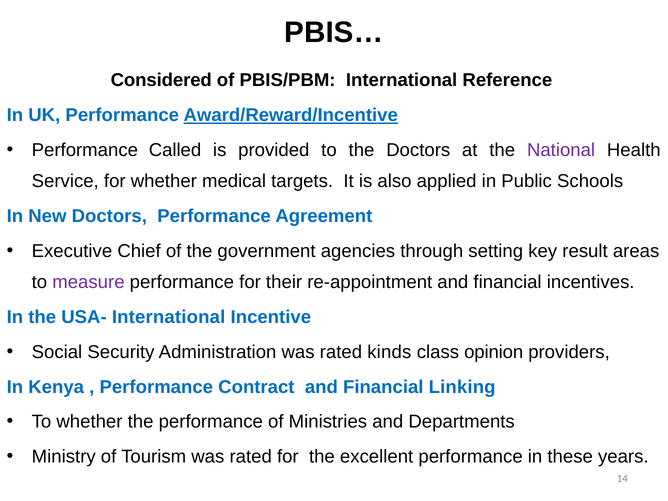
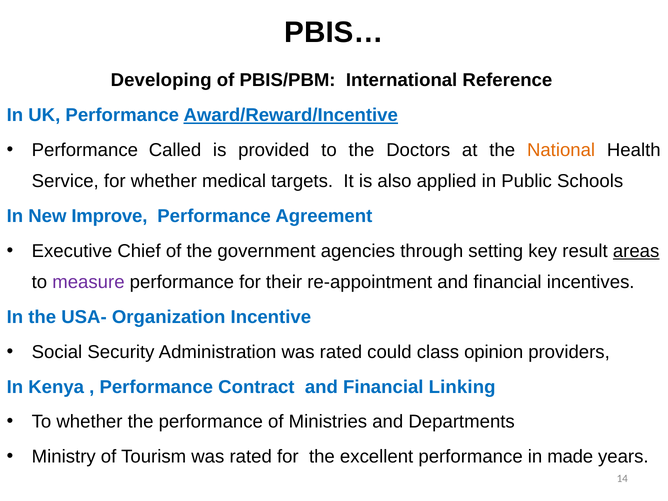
Considered: Considered -> Developing
National colour: purple -> orange
New Doctors: Doctors -> Improve
areas underline: none -> present
USA- International: International -> Organization
kinds: kinds -> could
these: these -> made
